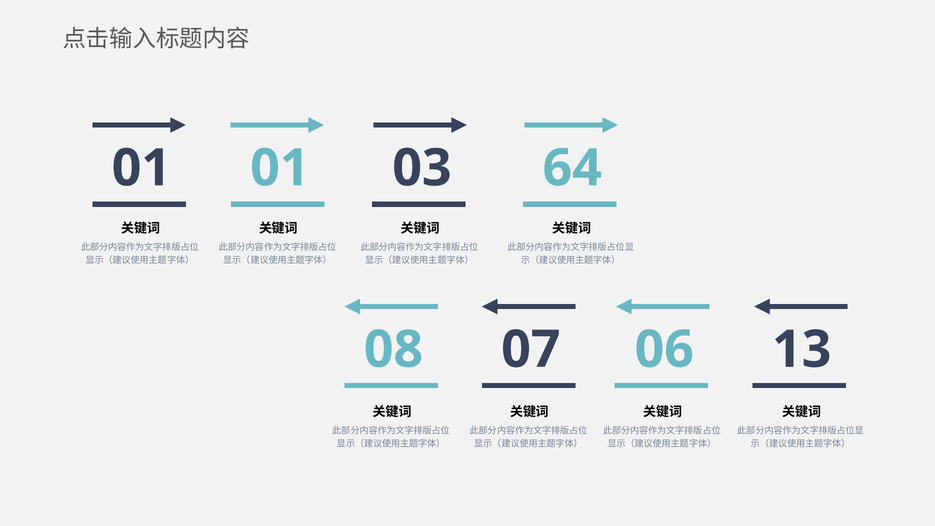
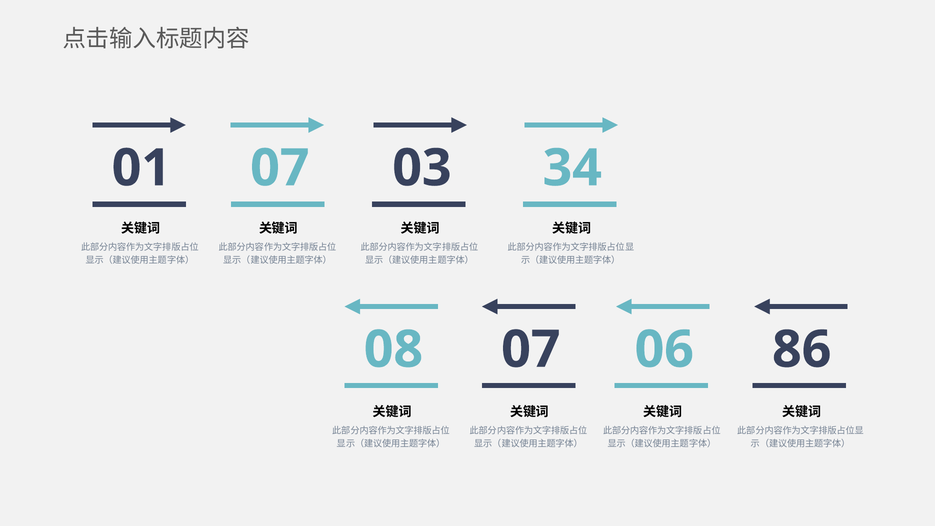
01 01: 01 -> 07
64: 64 -> 34
13: 13 -> 86
